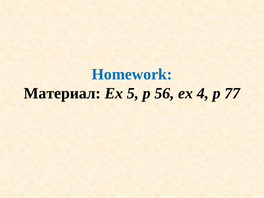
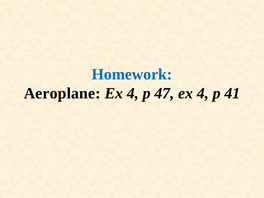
Материал: Материал -> Aeroplane
5 at (133, 93): 5 -> 4
56: 56 -> 47
77: 77 -> 41
